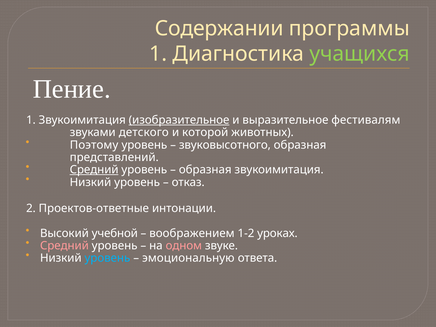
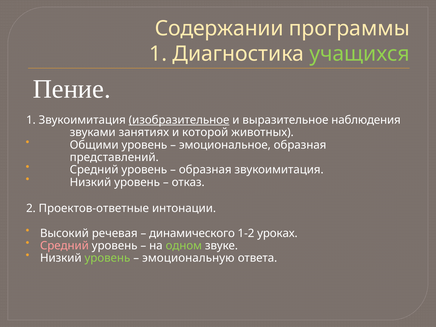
фестивалям: фестивалям -> наблюдения
детского: детского -> занятиях
Поэтому: Поэтому -> Общими
звуковысотного: звуковысотного -> эмоциональное
Средний at (94, 170) underline: present -> none
учебной: учебной -> речевая
воображением: воображением -> динамического
одном colour: pink -> light green
уровень at (107, 258) colour: light blue -> light green
